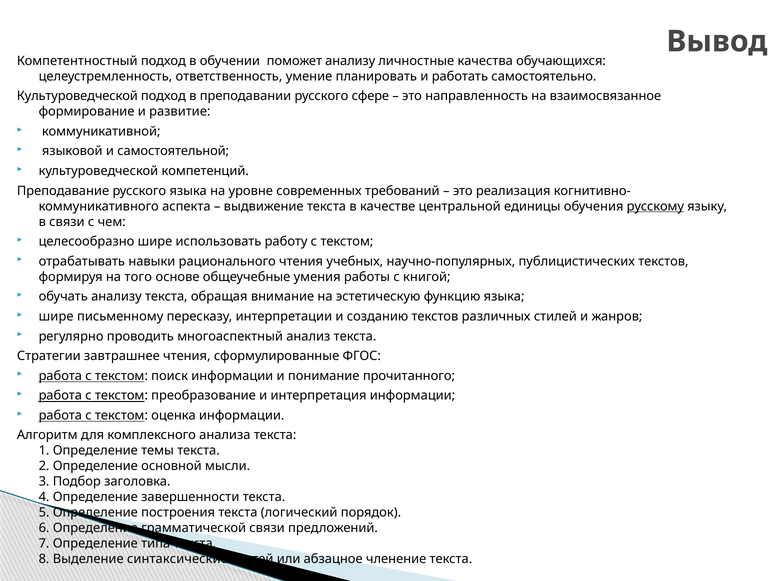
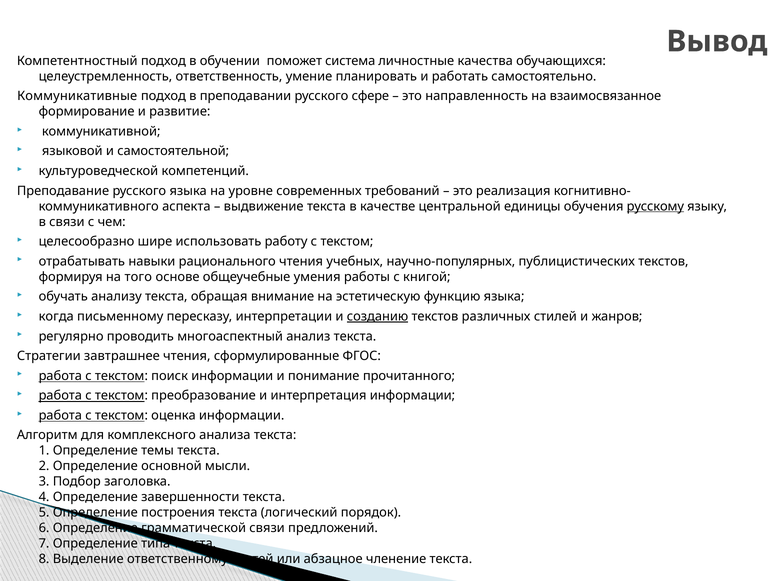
поможет анализу: анализу -> система
Культуроведческой at (77, 96): Культуроведческой -> Коммуникативные
шире at (56, 317): шире -> когда
созданию underline: none -> present
синтаксические: синтаксические -> ответственному
